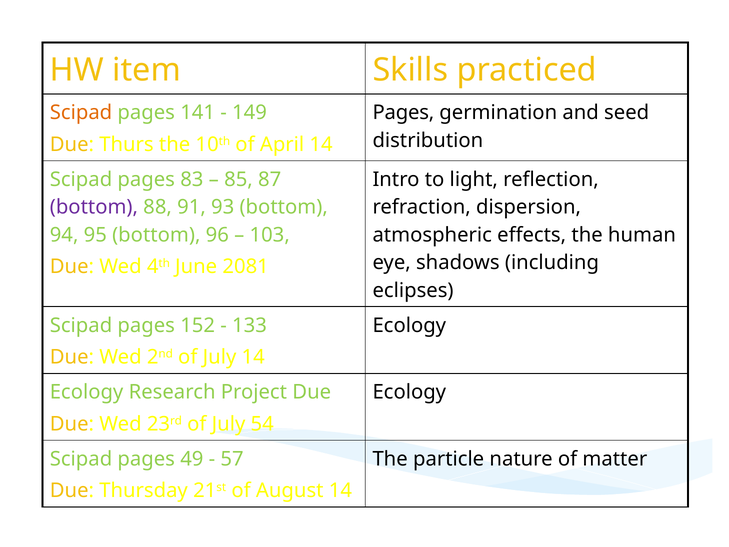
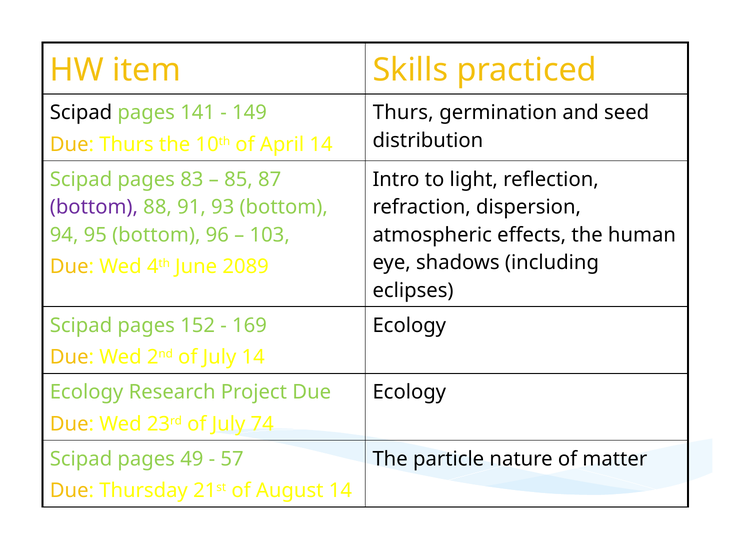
Scipad at (81, 113) colour: orange -> black
Pages at (403, 113): Pages -> Thurs
2081: 2081 -> 2089
133: 133 -> 169
54: 54 -> 74
